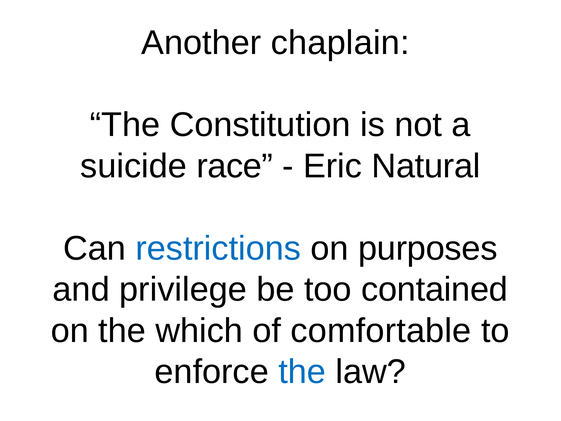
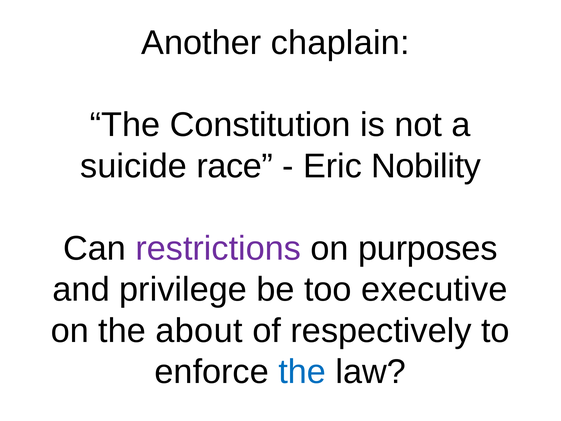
Natural: Natural -> Nobility
restrictions colour: blue -> purple
contained: contained -> executive
which: which -> about
comfortable: comfortable -> respectively
